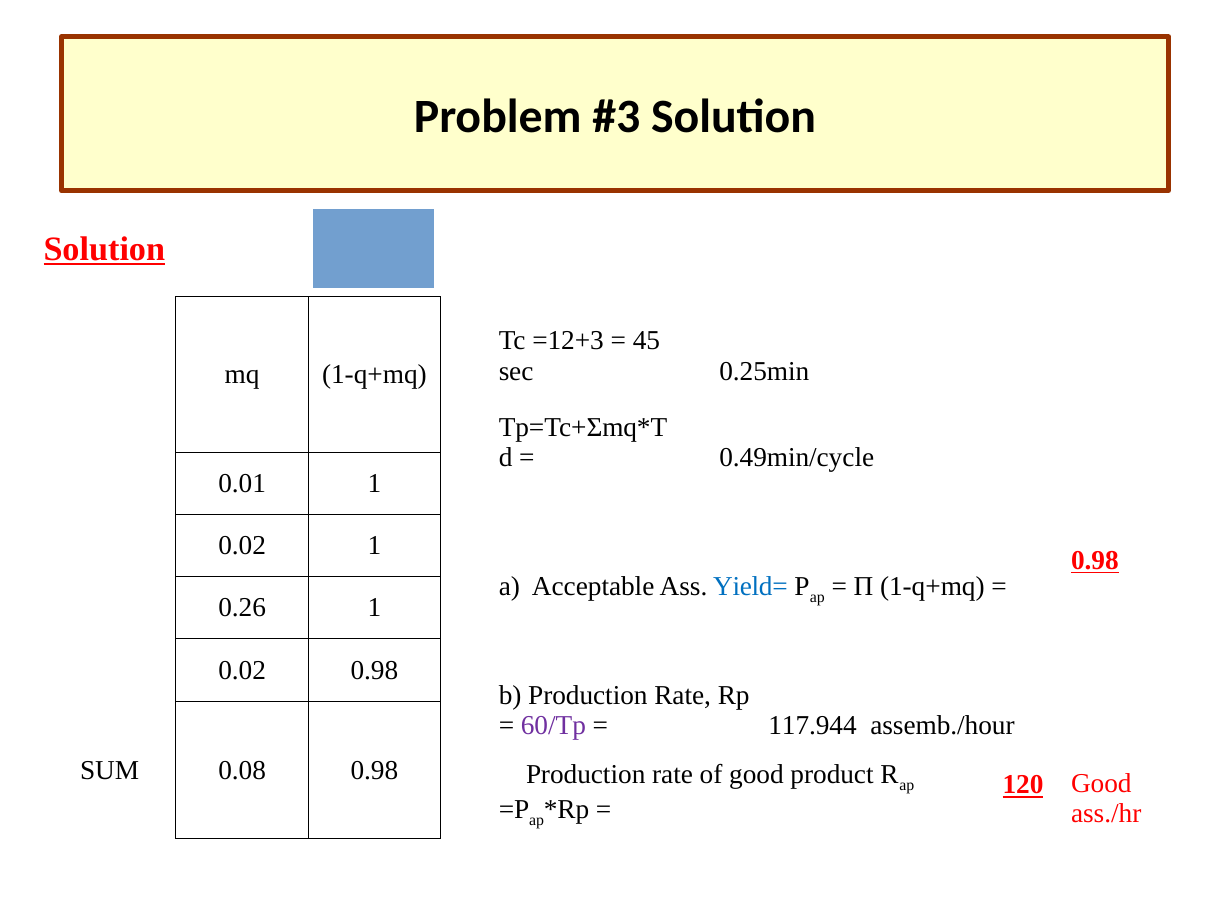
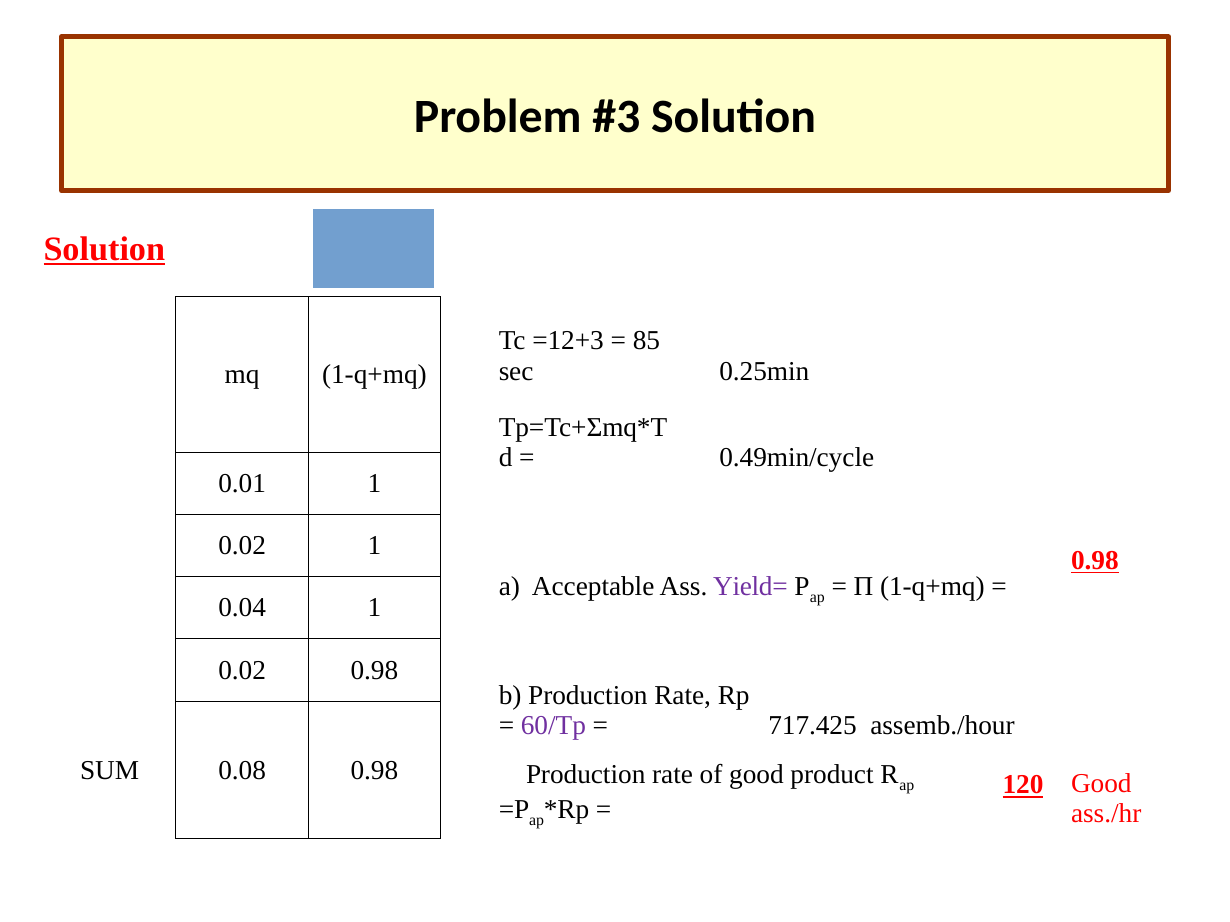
45: 45 -> 85
Yield= colour: blue -> purple
0.26: 0.26 -> 0.04
117.944: 117.944 -> 717.425
